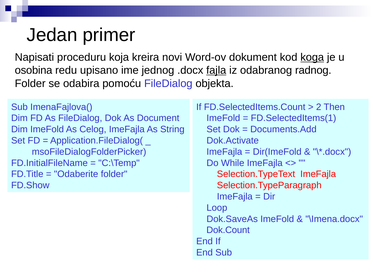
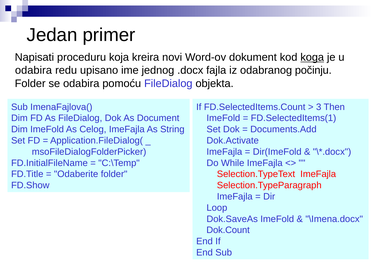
osobina at (34, 70): osobina -> odabira
fajla underline: present -> none
radnog: radnog -> počinju
2: 2 -> 3
